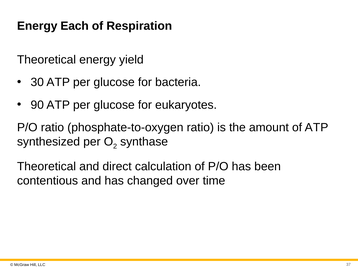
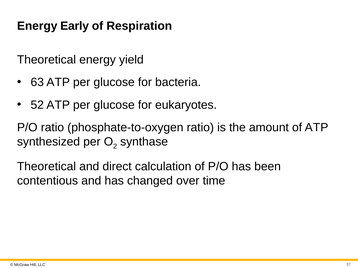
Each: Each -> Early
30: 30 -> 63
90: 90 -> 52
